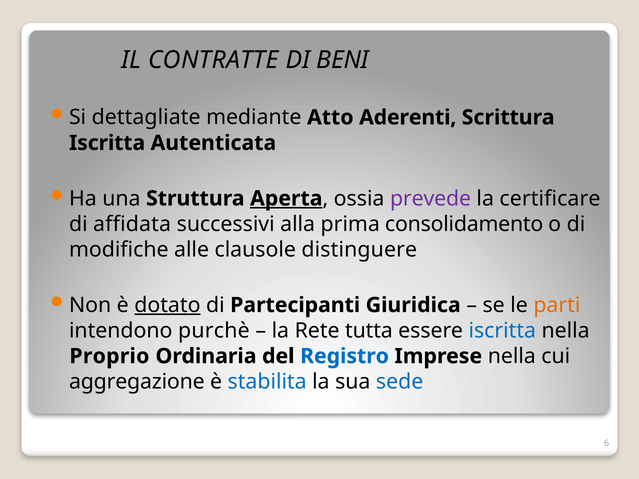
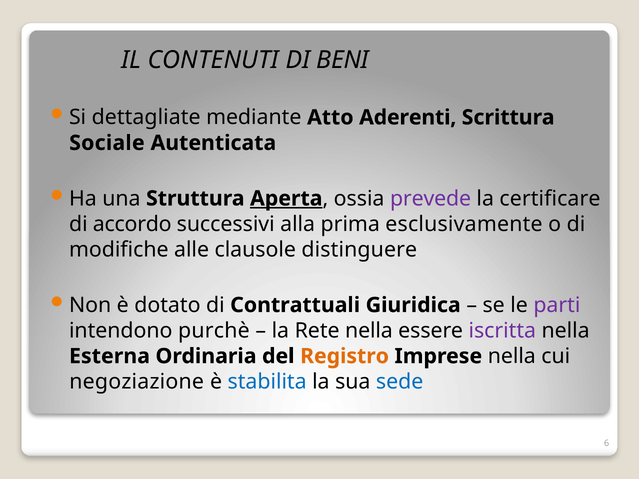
CONTRATTE: CONTRATTE -> CONTENUTI
Iscritta at (107, 143): Iscritta -> Sociale
affidata: affidata -> accordo
consolidamento: consolidamento -> esclusivamente
dotato underline: present -> none
Partecipanti: Partecipanti -> Contrattuali
parti colour: orange -> purple
Rete tutta: tutta -> nella
iscritta at (502, 331) colour: blue -> purple
Proprio: Proprio -> Esterna
Registro colour: blue -> orange
aggregazione: aggregazione -> negoziazione
